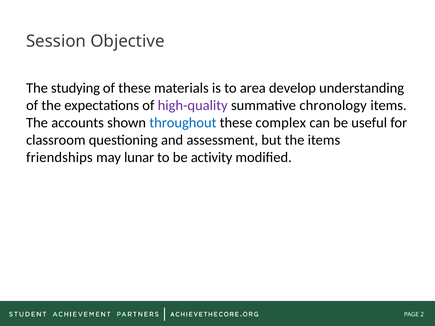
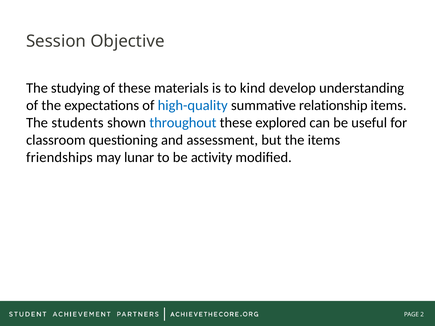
area: area -> kind
high-quality colour: purple -> blue
chronology: chronology -> relationship
accounts: accounts -> students
complex: complex -> explored
